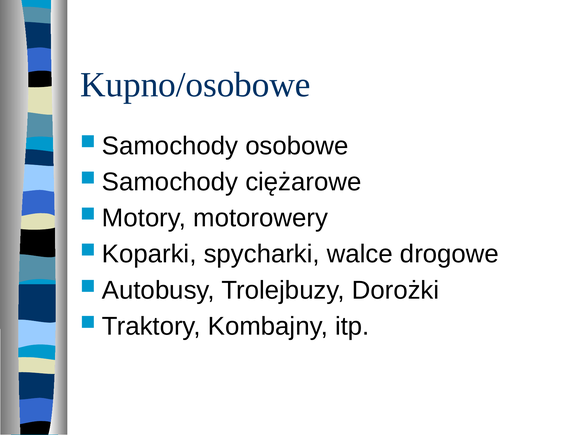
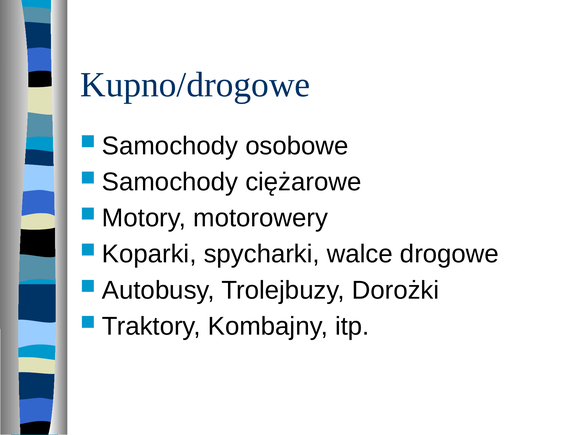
Kupno/osobowe: Kupno/osobowe -> Kupno/drogowe
